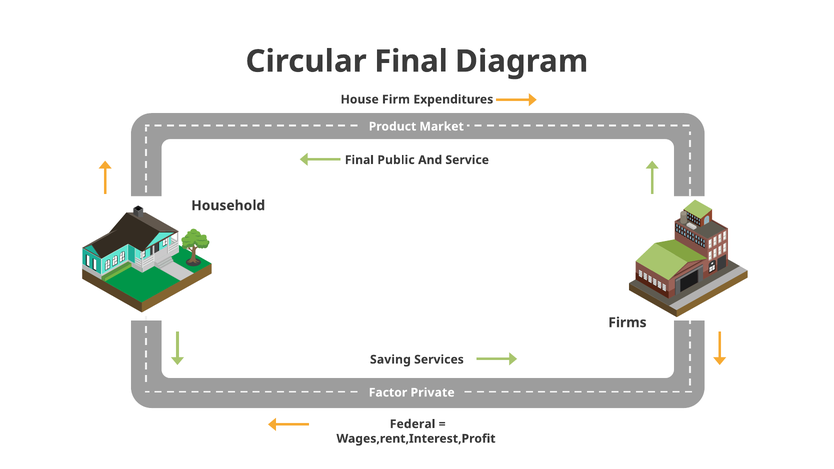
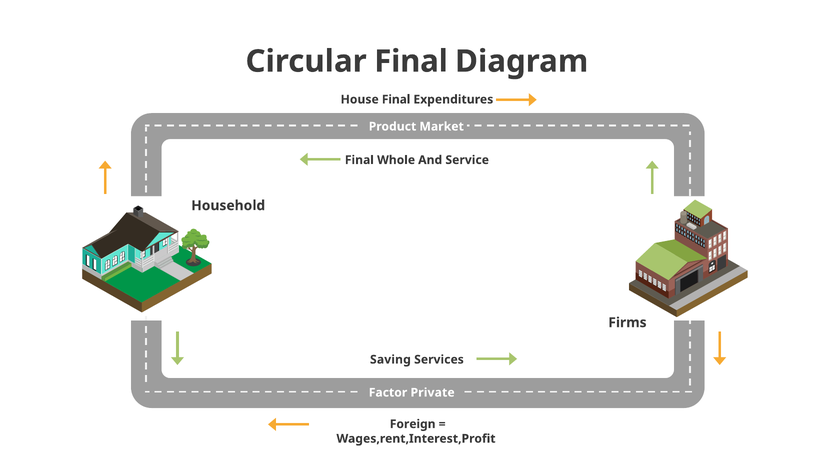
House Firm: Firm -> Final
Public: Public -> Whole
Federal: Federal -> Foreign
